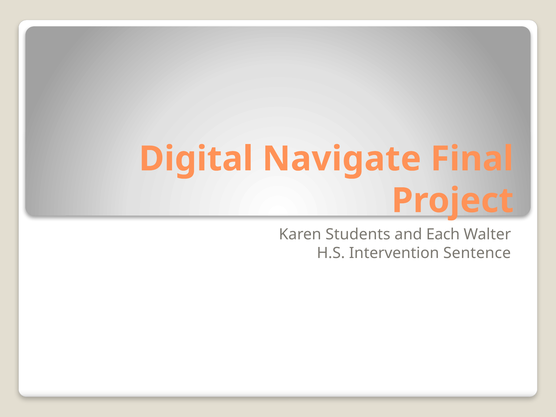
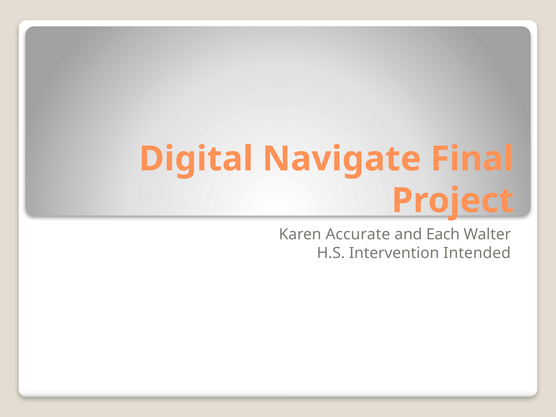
Students: Students -> Accurate
Sentence: Sentence -> Intended
